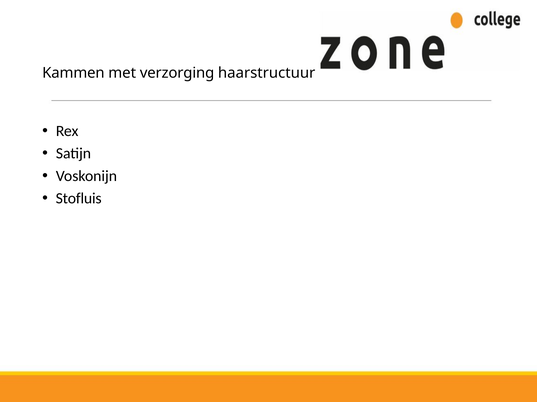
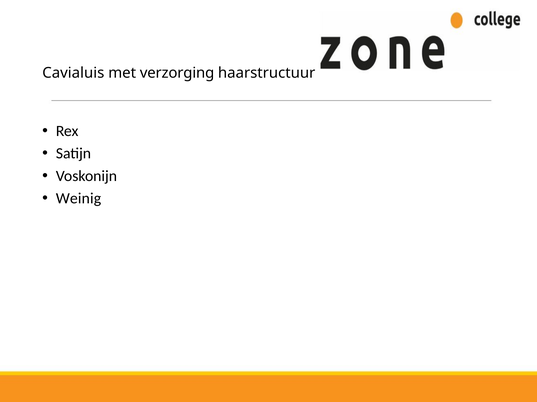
Kammen: Kammen -> Cavialuis
Stofluis: Stofluis -> Weinig
